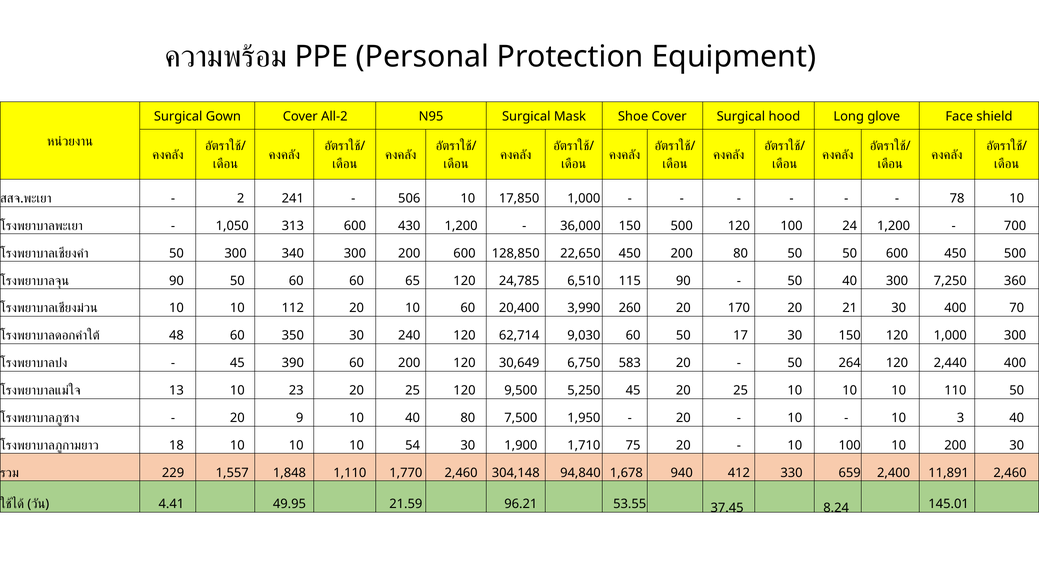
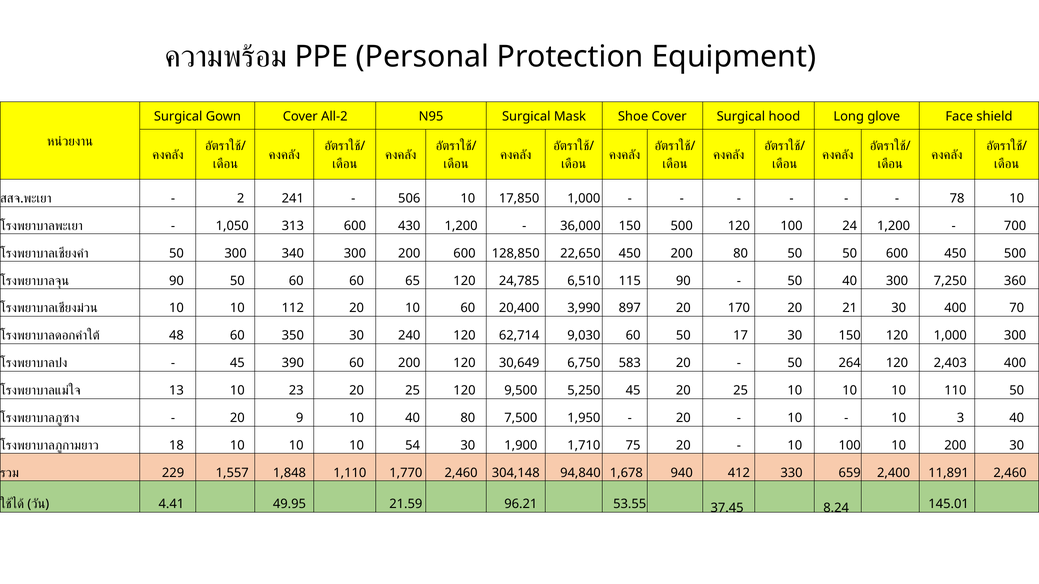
260: 260 -> 897
2,440: 2,440 -> 2,403
